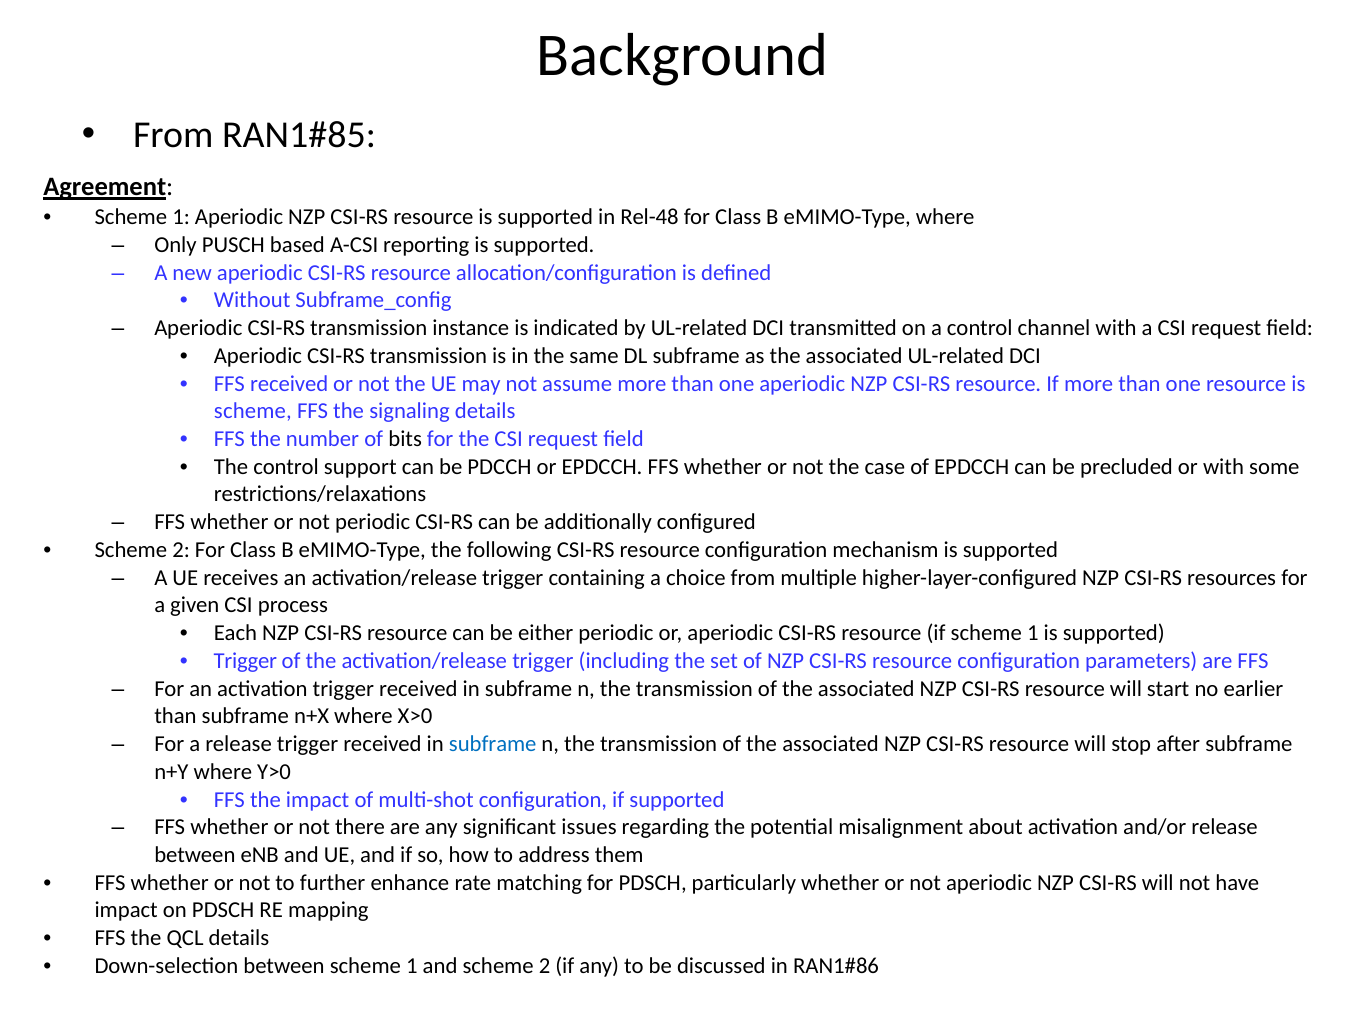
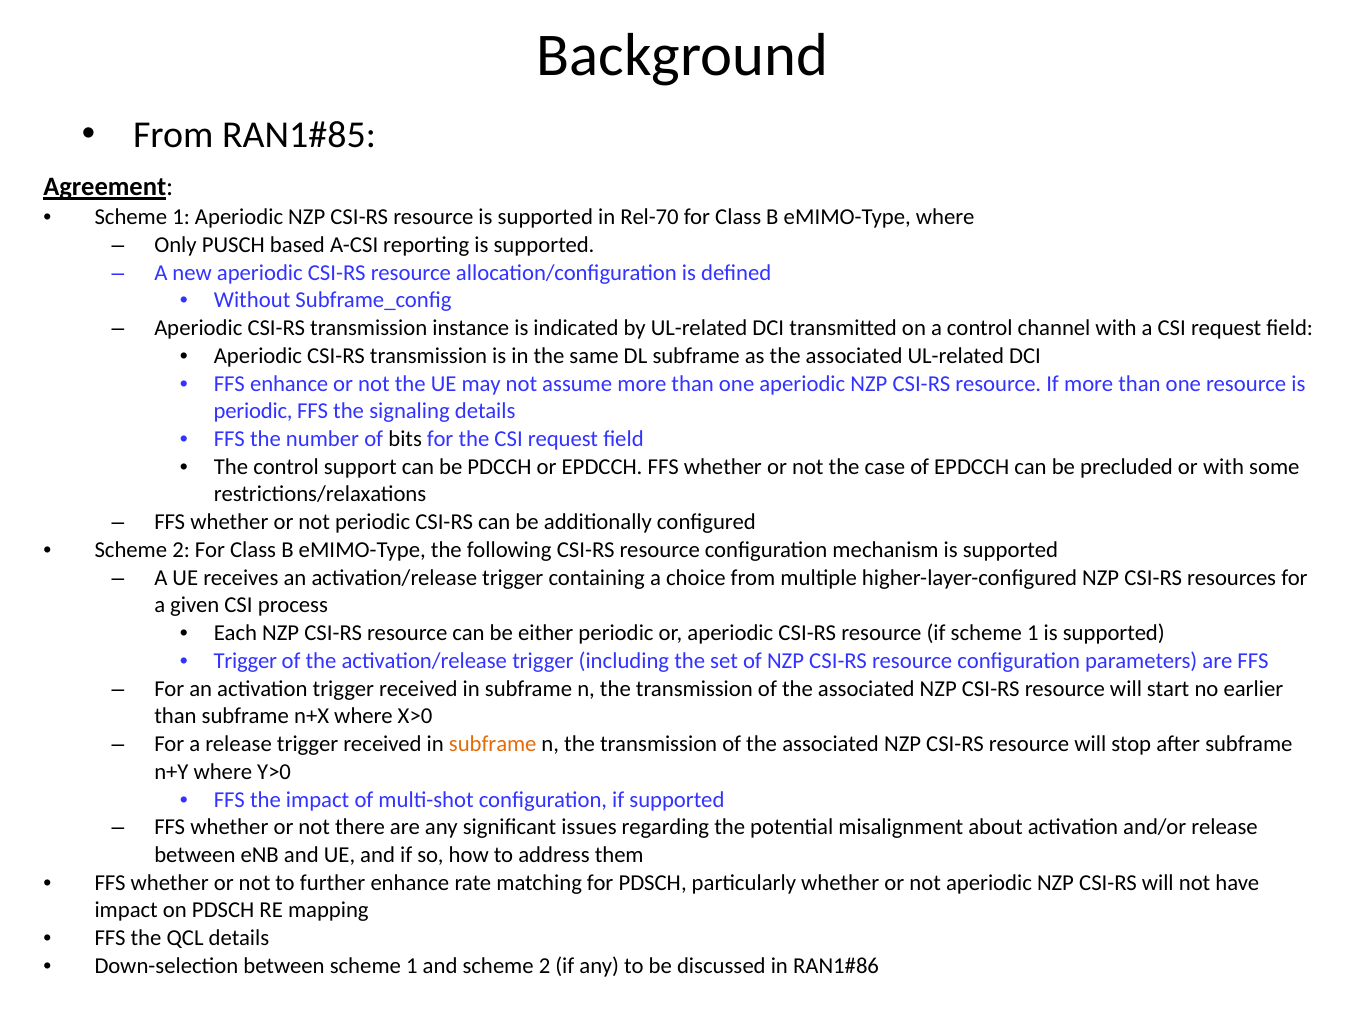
Rel-48: Rel-48 -> Rel-70
FFS received: received -> enhance
scheme at (253, 411): scheme -> periodic
subframe at (493, 744) colour: blue -> orange
